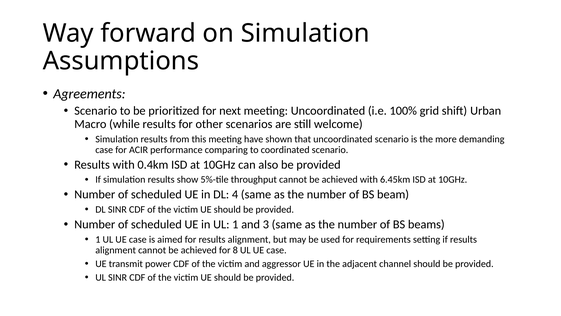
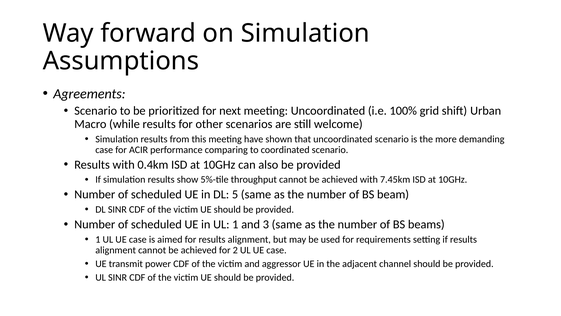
6.45km: 6.45km -> 7.45km
4: 4 -> 5
8: 8 -> 2
